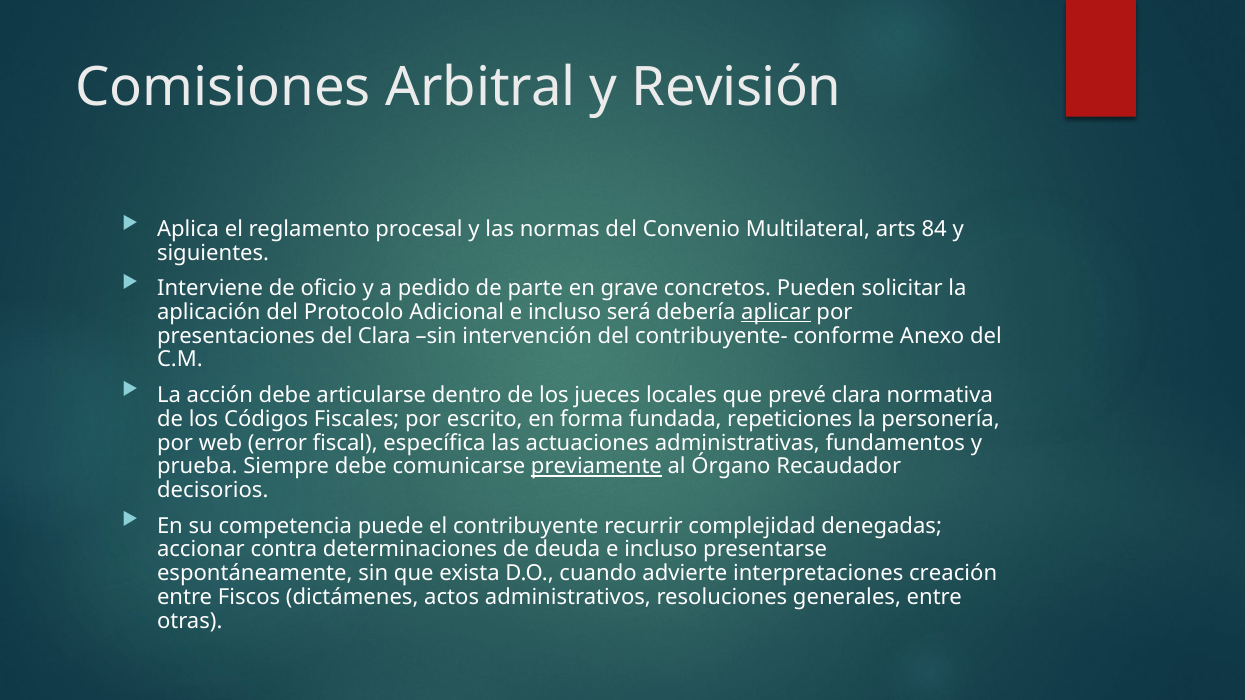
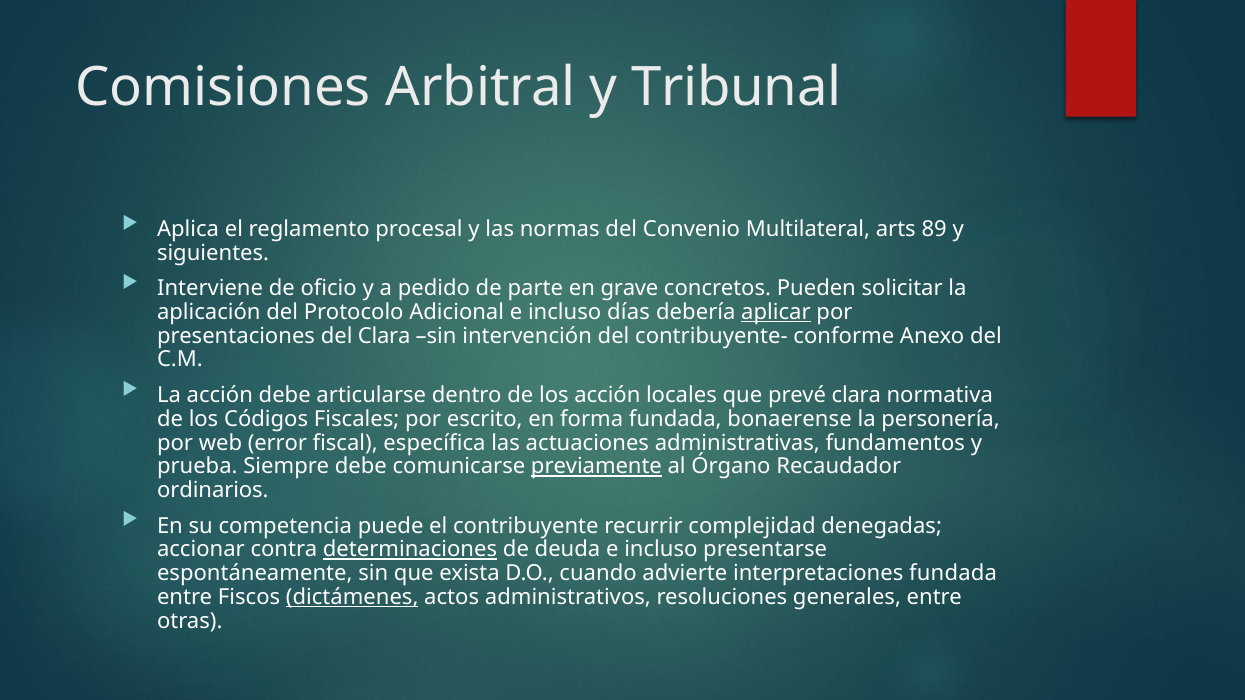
Revisión: Revisión -> Tribunal
84: 84 -> 89
será: será -> días
los jueces: jueces -> acción
repeticiones: repeticiones -> bonaerense
decisorios: decisorios -> ordinarios
determinaciones underline: none -> present
interpretaciones creación: creación -> fundada
dictámenes underline: none -> present
